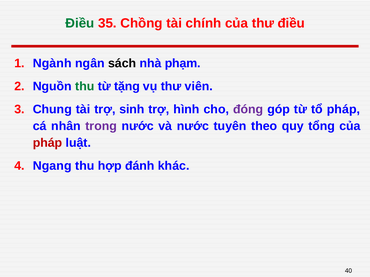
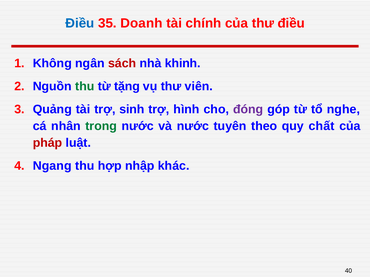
Điều at (80, 23) colour: green -> blue
Chồng: Chồng -> Doanh
Ngành: Ngành -> Không
sách colour: black -> red
phạm: phạm -> khinh
Chung: Chung -> Quảng
tổ pháp: pháp -> nghe
trong colour: purple -> green
tổng: tổng -> chất
đánh: đánh -> nhập
